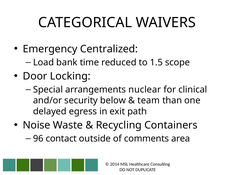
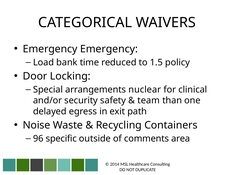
Emergency Centralized: Centralized -> Emergency
scope: scope -> policy
below: below -> safety
contact: contact -> specific
